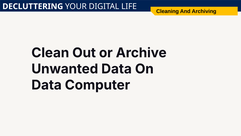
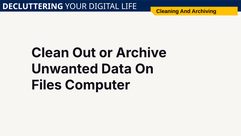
Data at (47, 85): Data -> Files
